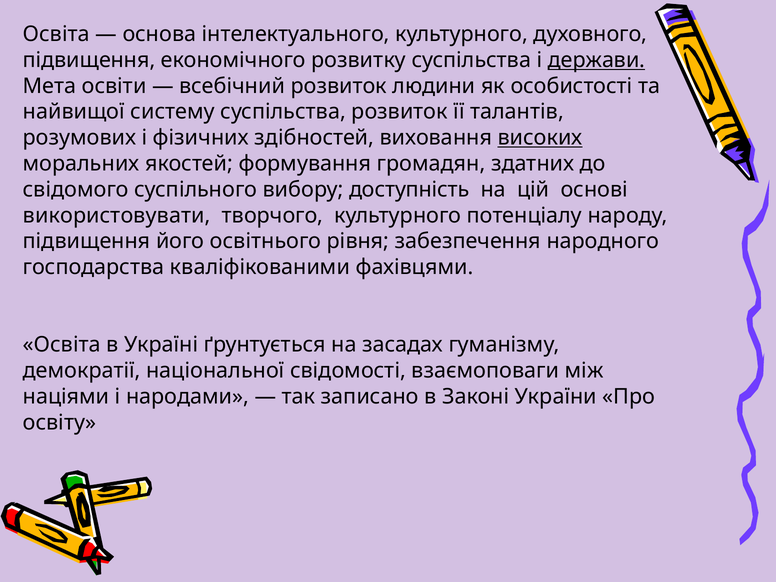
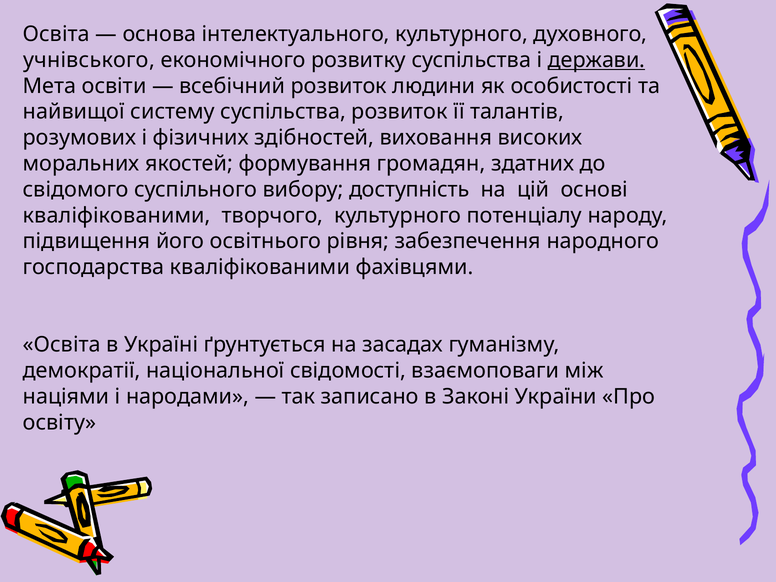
підвищення at (89, 60): підвищення -> учнівського
високих underline: present -> none
використовувати at (117, 215): використовувати -> кваліфікованими
